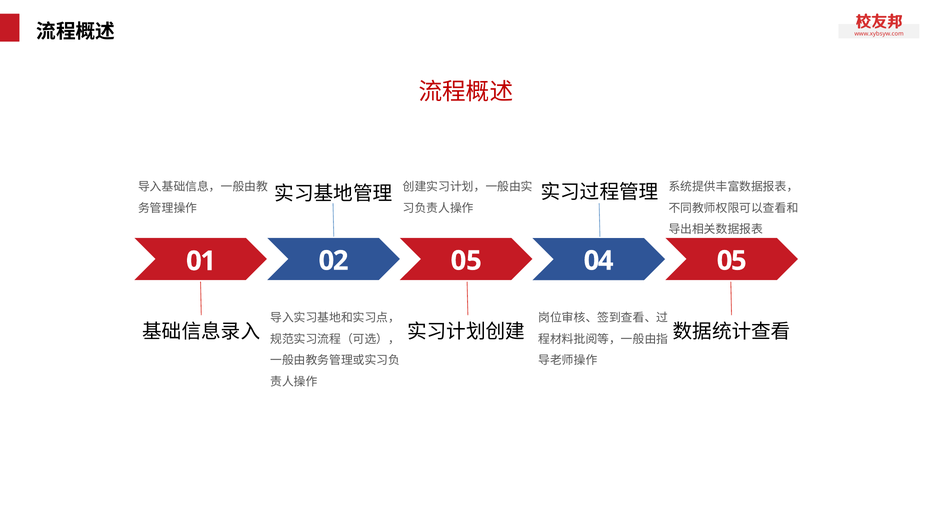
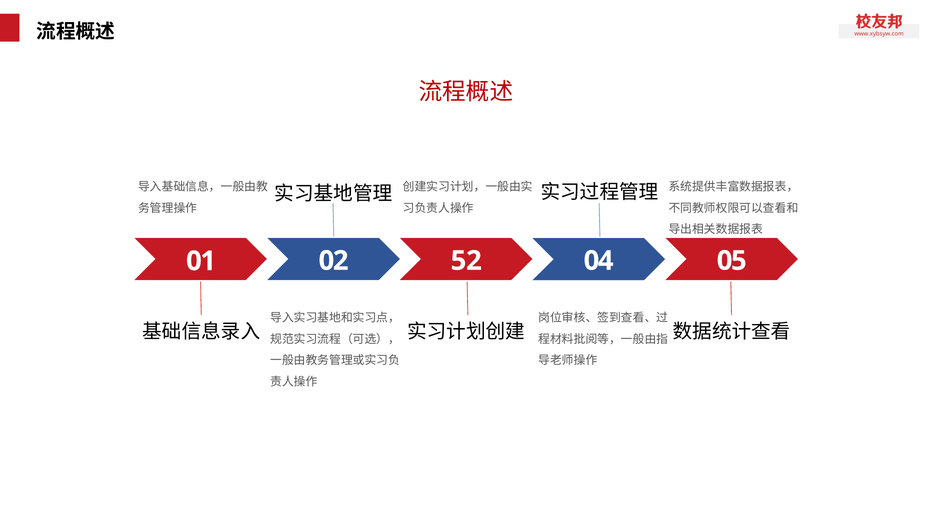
02 05: 05 -> 52
